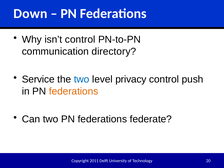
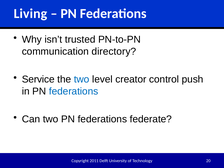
Down: Down -> Living
isn’t control: control -> trusted
privacy: privacy -> creator
federations at (74, 91) colour: orange -> blue
